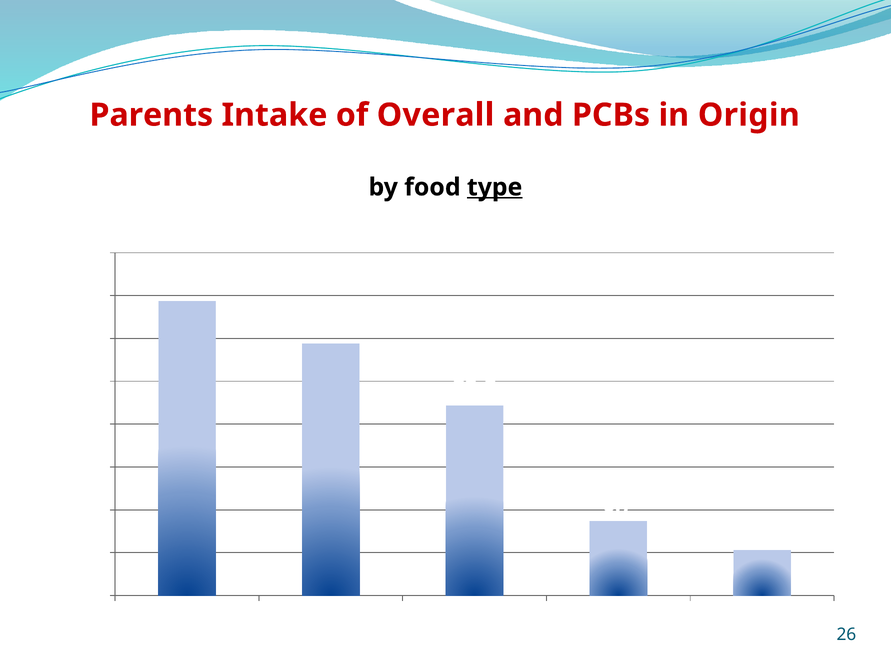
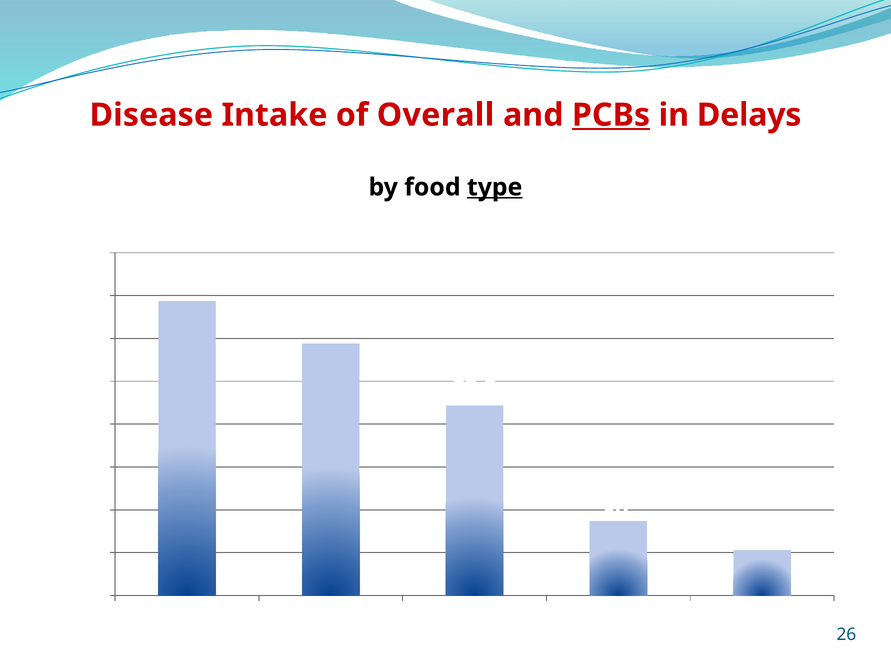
Parents: Parents -> Disease
PCBs underline: none -> present
Origin: Origin -> Delays
